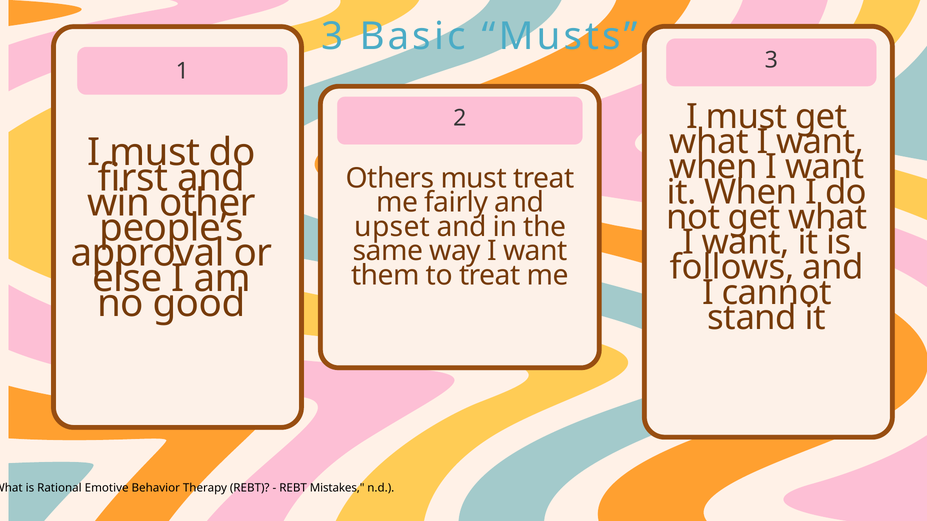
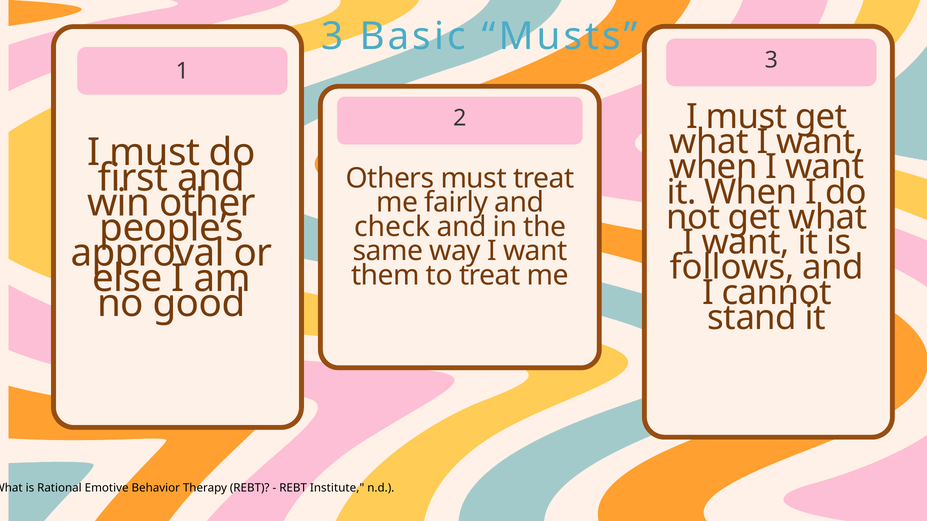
upset: upset -> check
Mistakes: Mistakes -> Institute
